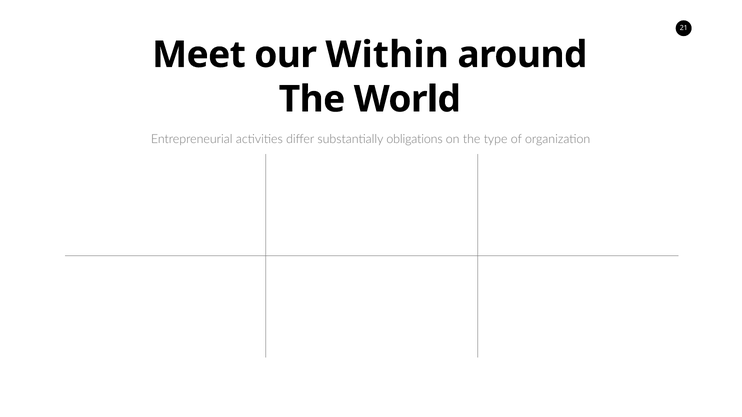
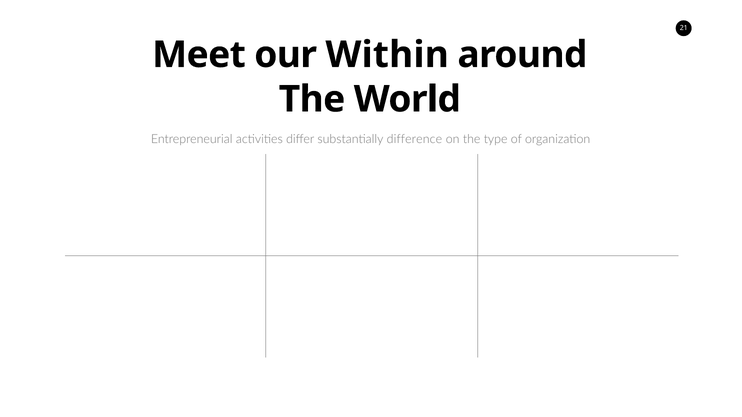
obligations: obligations -> difference
